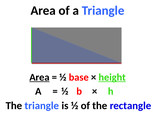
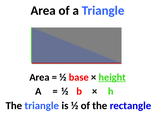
Area at (39, 77) underline: present -> none
